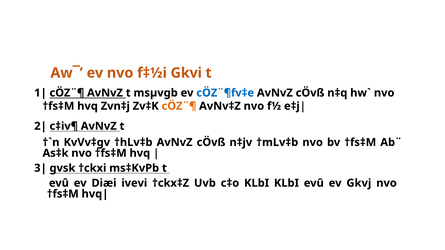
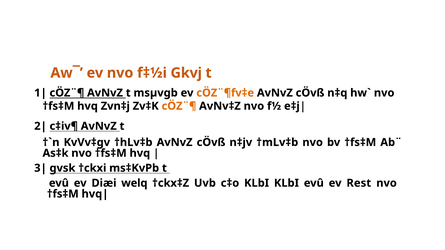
Gkvi: Gkvi -> Gkvj
cÖZ¨¶fv‡e colour: blue -> orange
ivevi: ivevi -> welq
Gkvj: Gkvj -> Rest
